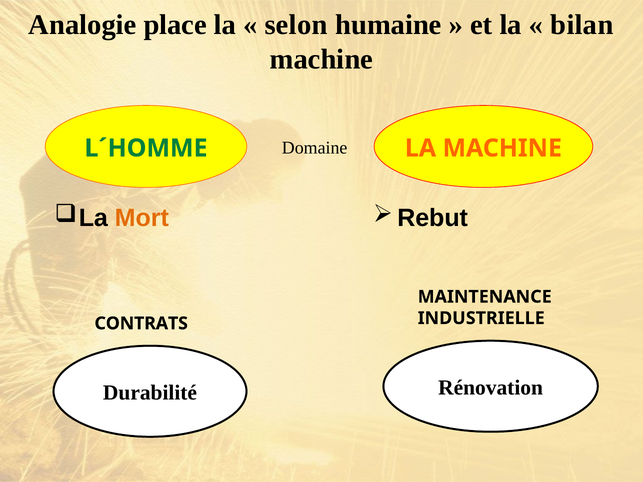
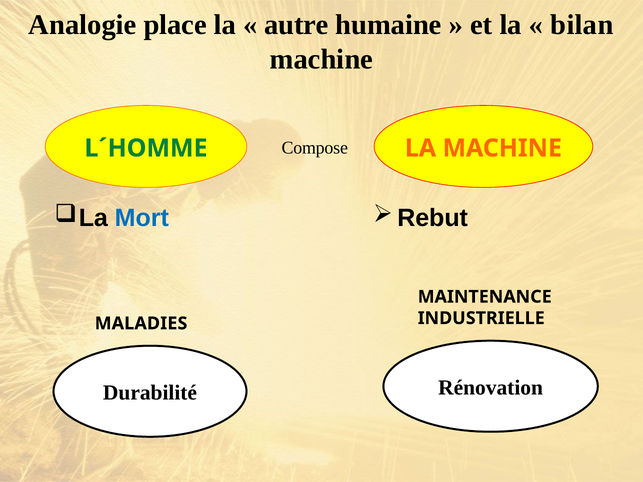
selon: selon -> autre
Domaine: Domaine -> Compose
Mort colour: orange -> blue
CONTRATS: CONTRATS -> MALADIES
